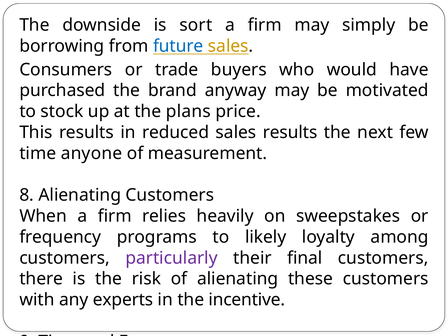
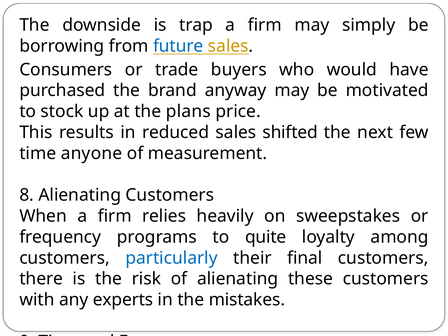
sort: sort -> trap
sales results: results -> shifted
likely: likely -> quite
particularly colour: purple -> blue
incentive: incentive -> mistakes
